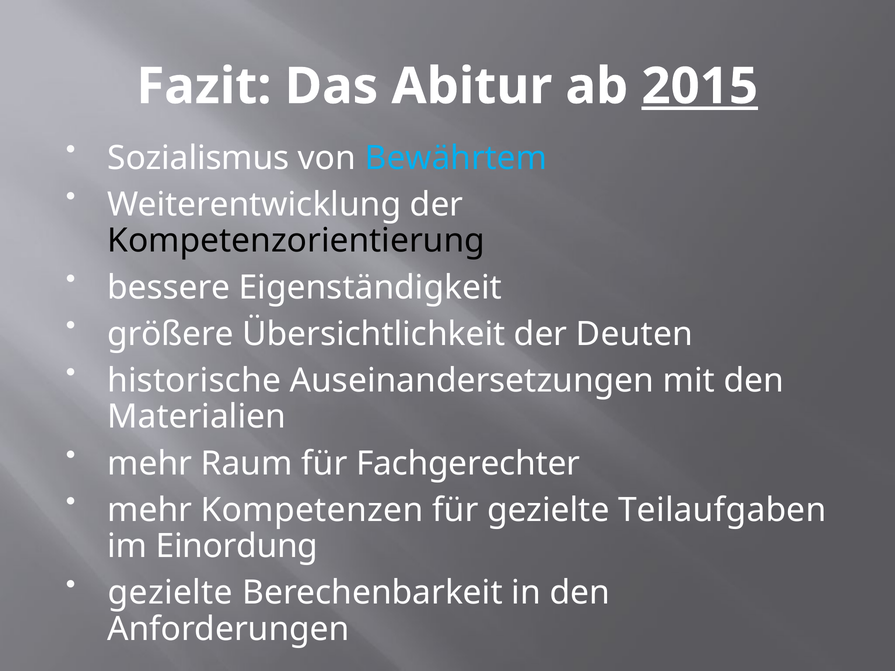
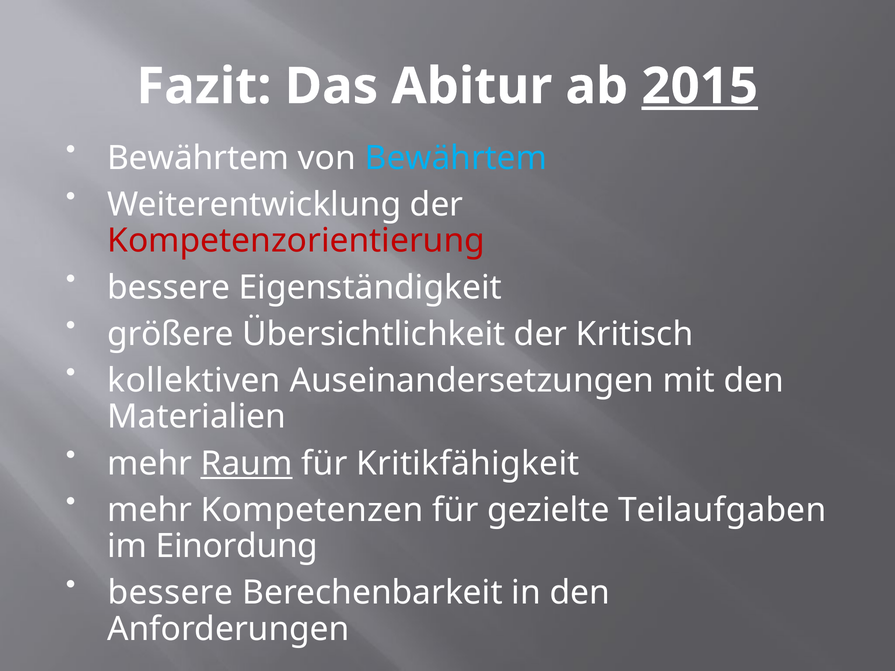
Sozialismus at (198, 158): Sozialismus -> Bewährtem
Kompetenzorientierung colour: black -> red
Deuten: Deuten -> Kritisch
historische: historische -> kollektiven
Raum underline: none -> present
Fachgerechter: Fachgerechter -> Kritikfähigkeit
gezielte at (170, 593): gezielte -> bessere
